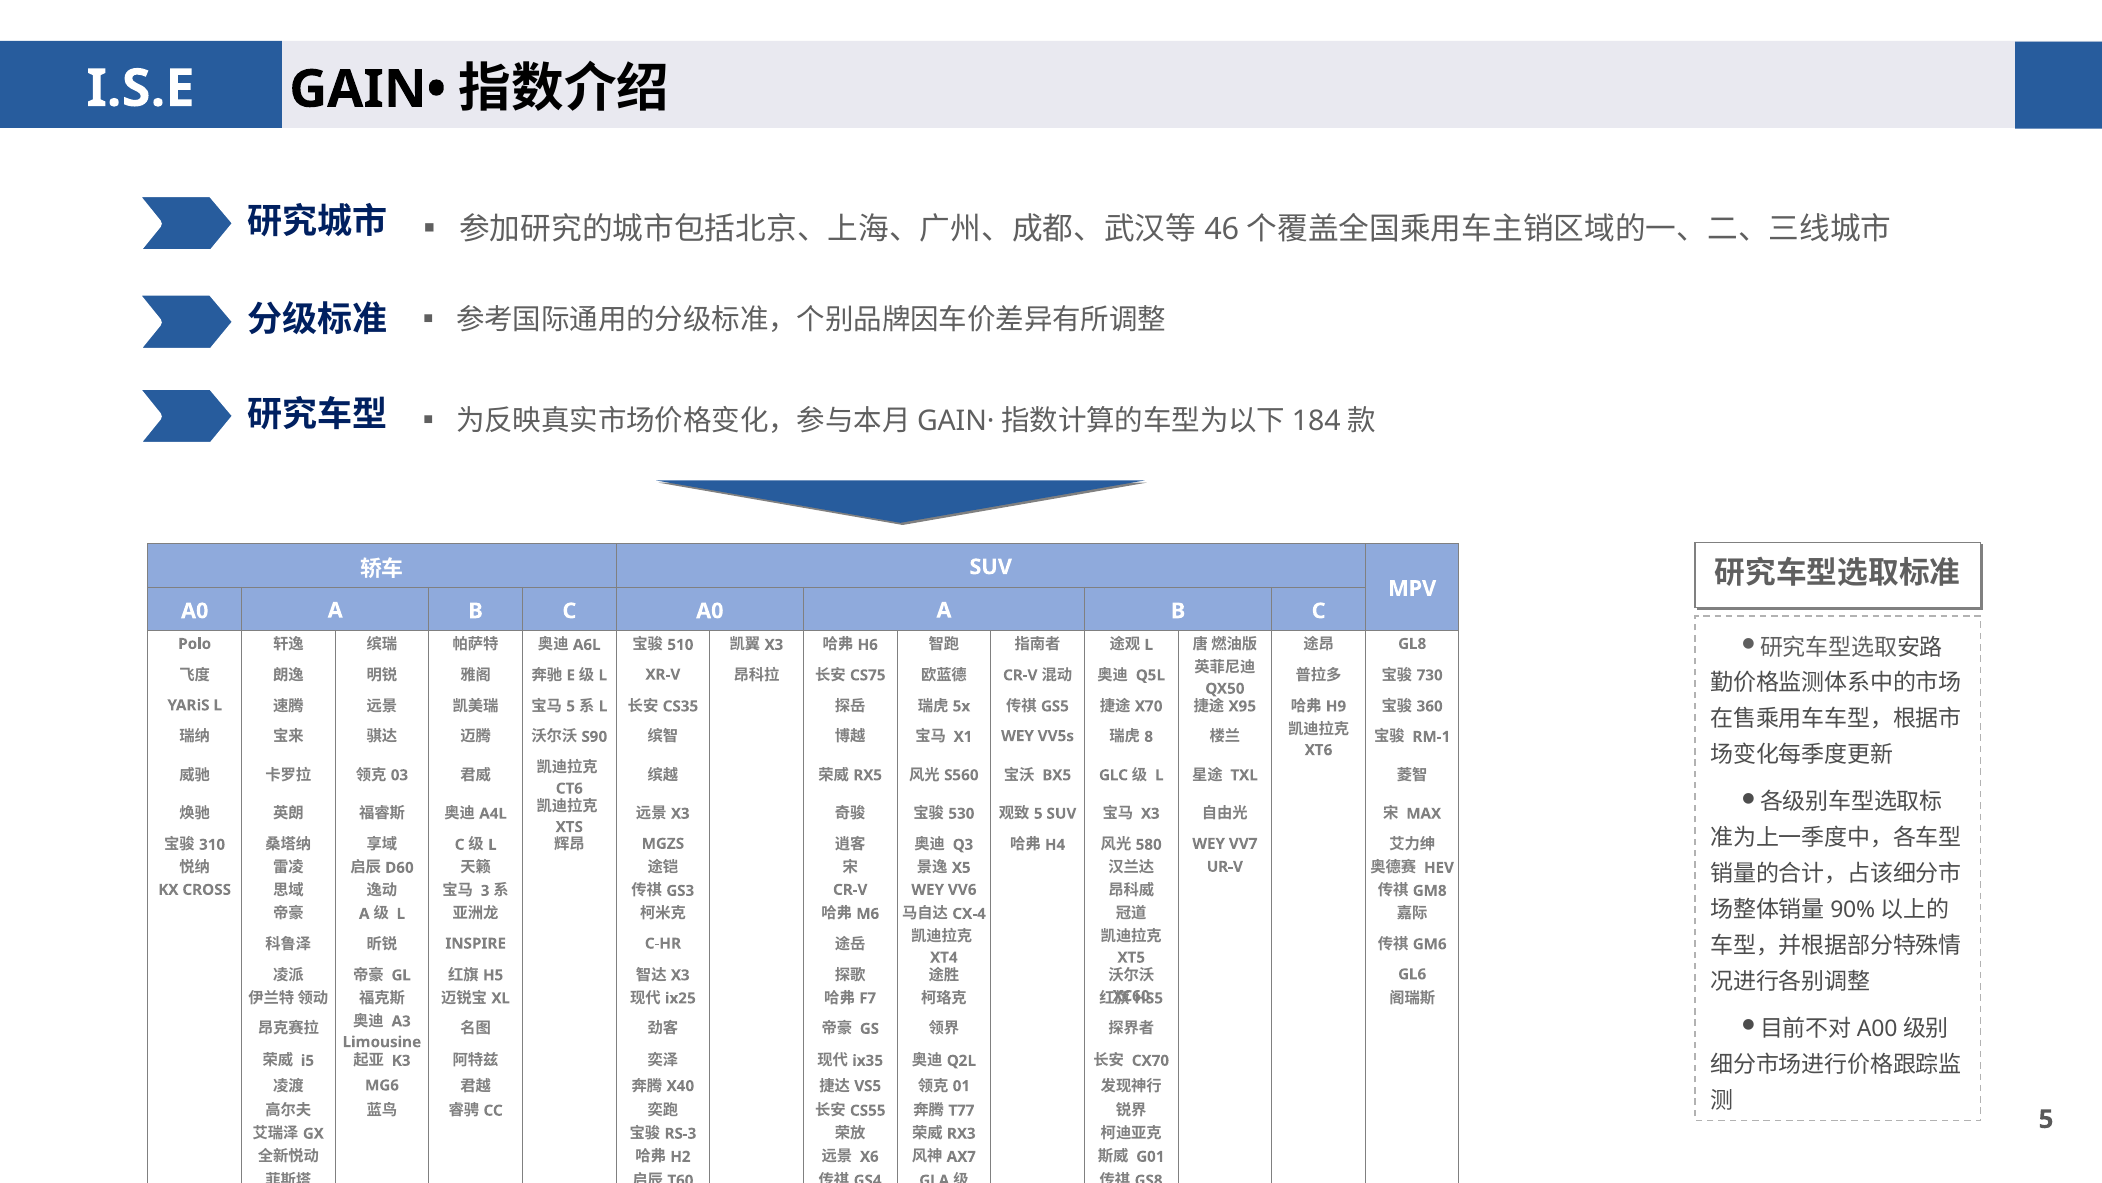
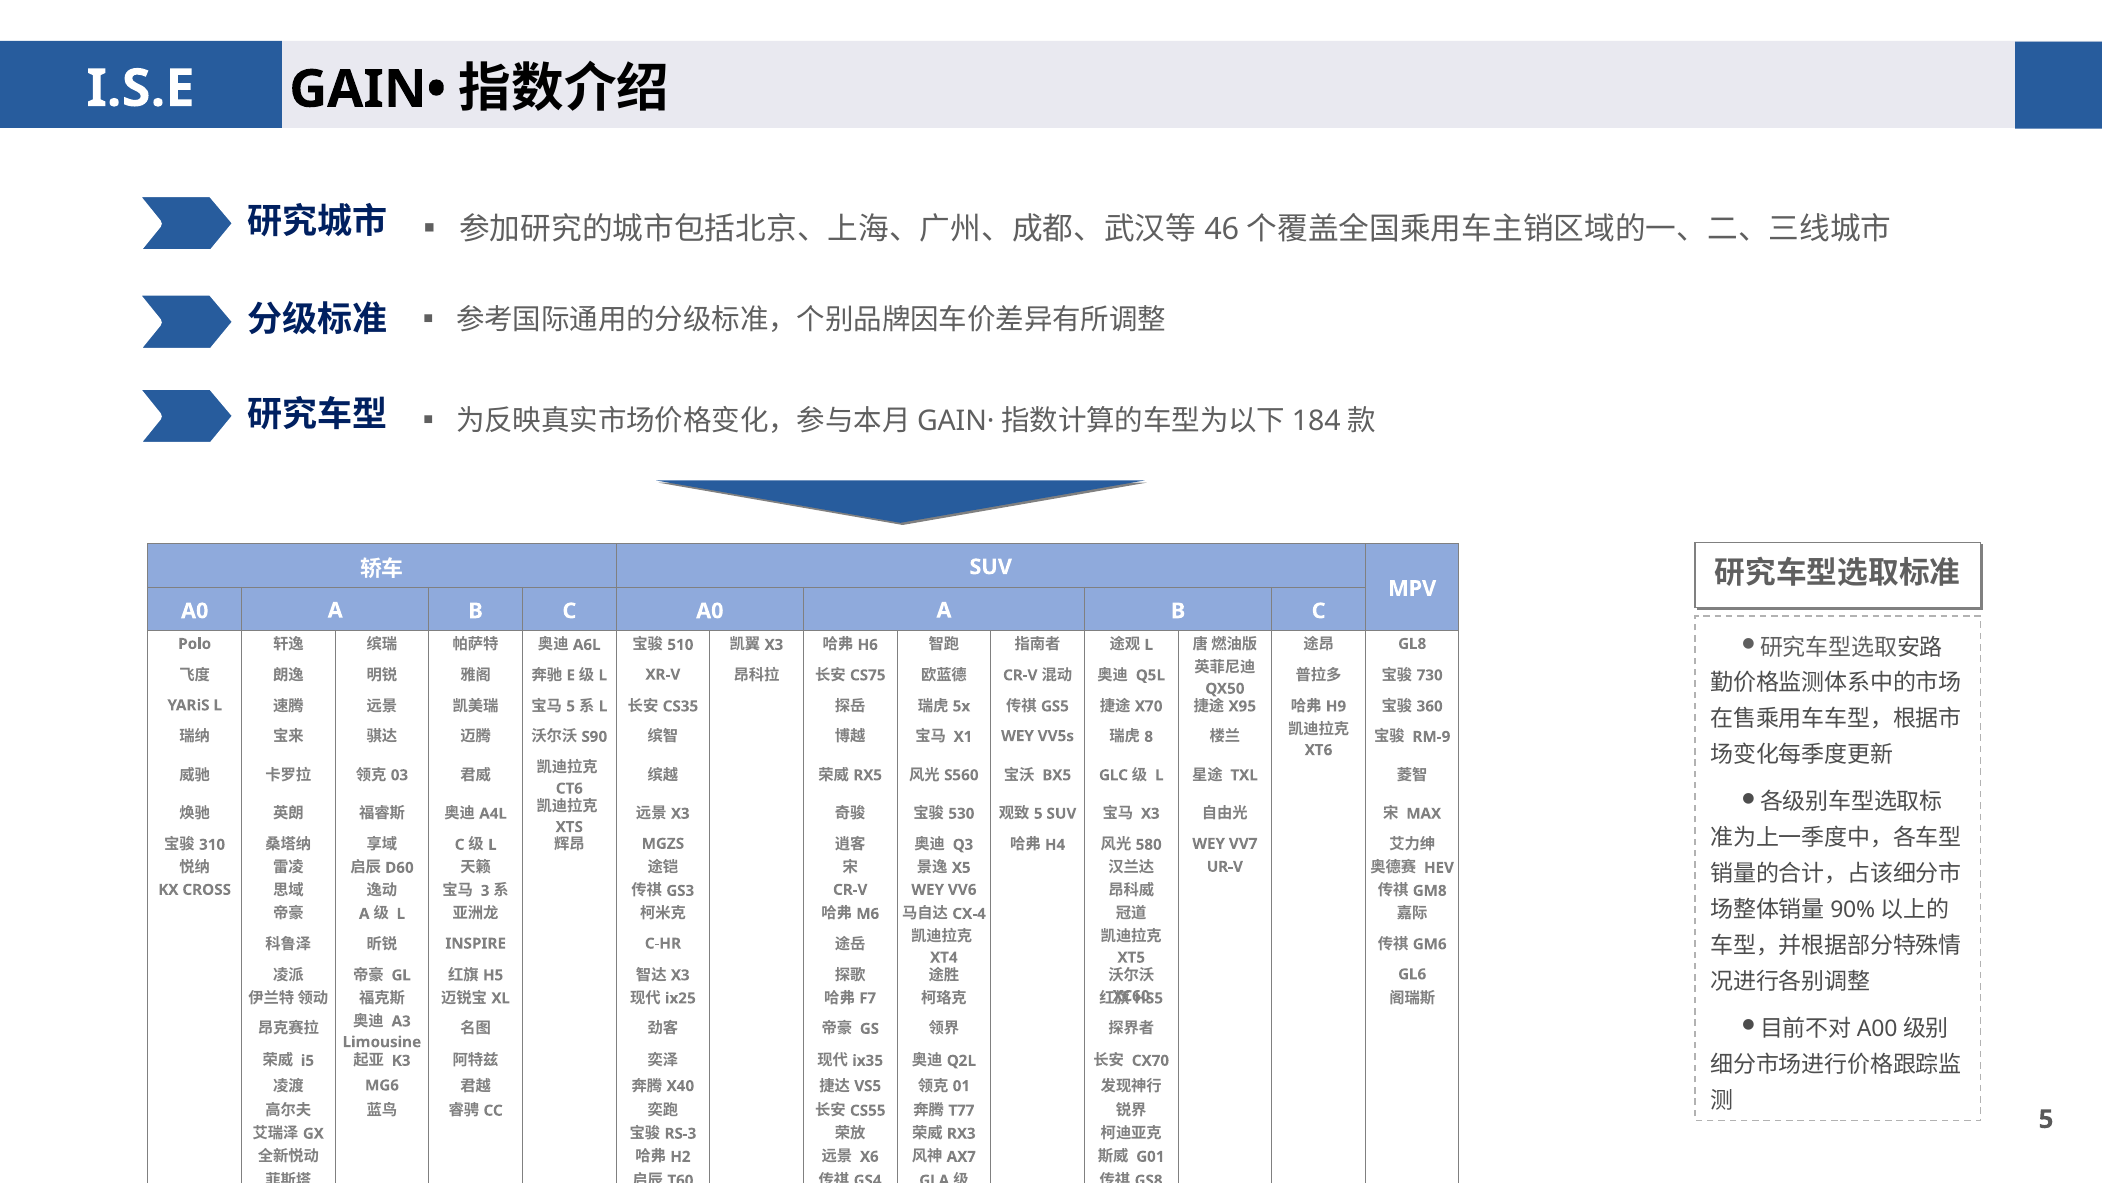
RM-1: RM-1 -> RM-9
